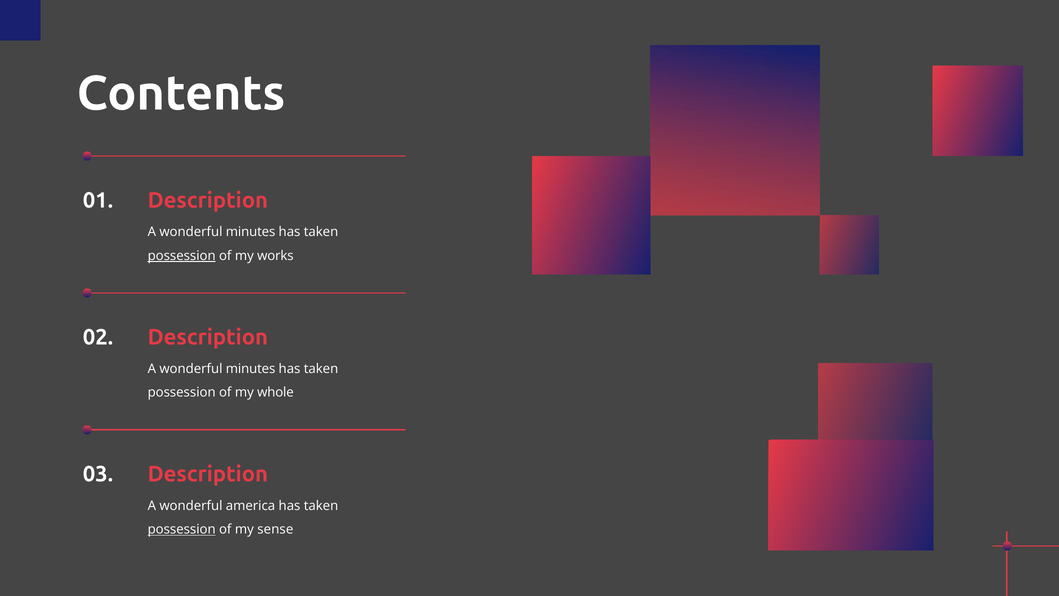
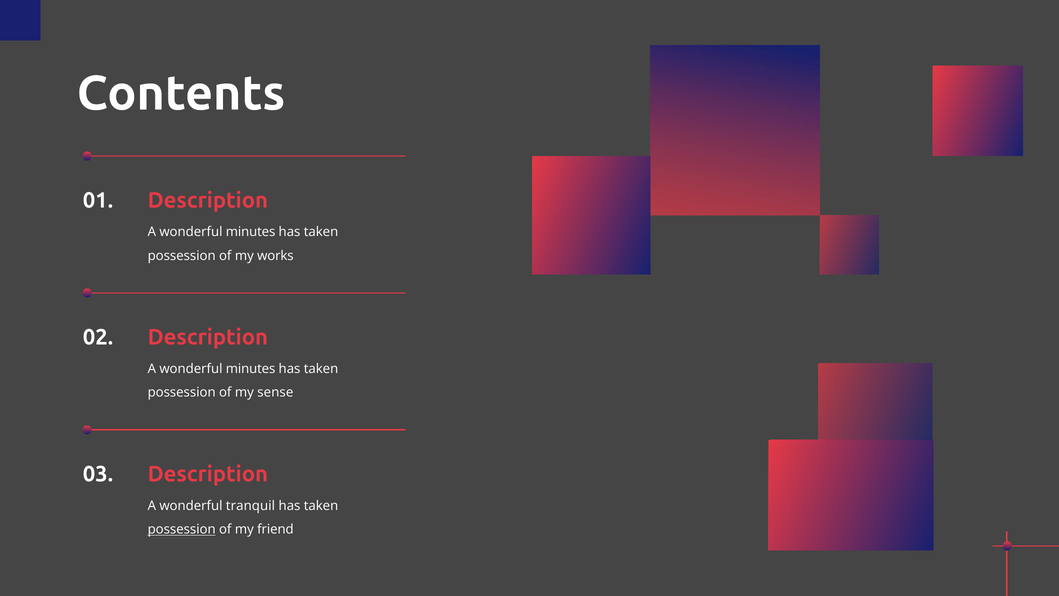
possession at (182, 256) underline: present -> none
whole: whole -> sense
america: america -> tranquil
sense: sense -> friend
